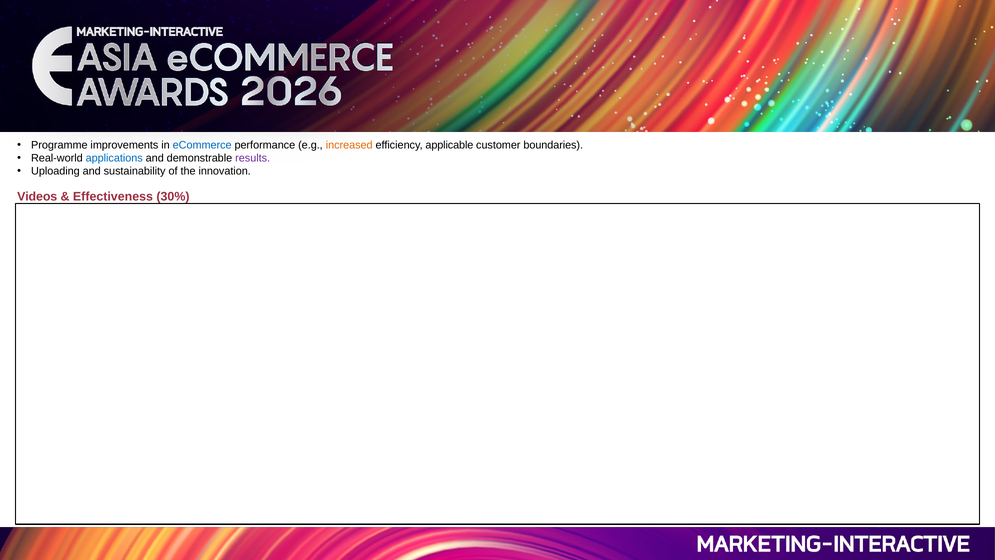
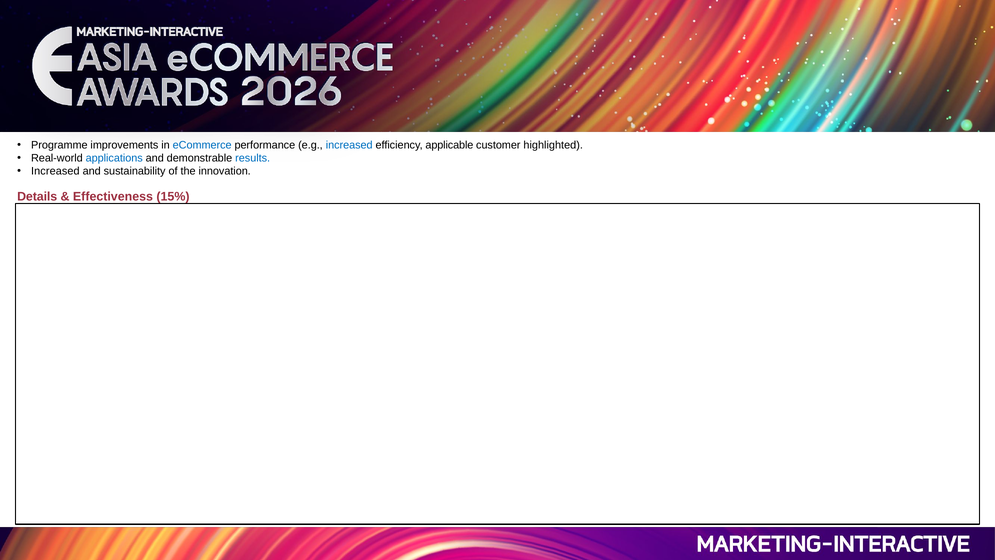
increased at (349, 145) colour: orange -> blue
boundaries: boundaries -> highlighted
results colour: purple -> blue
Uploading at (55, 171): Uploading -> Increased
Videos: Videos -> Details
30%: 30% -> 15%
